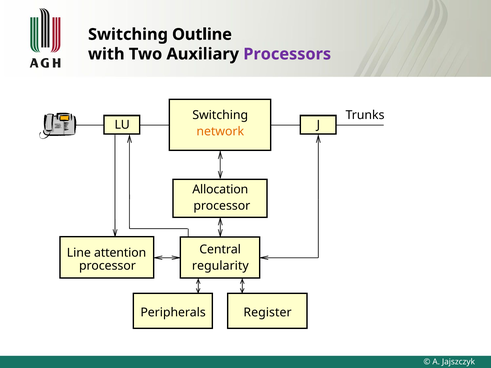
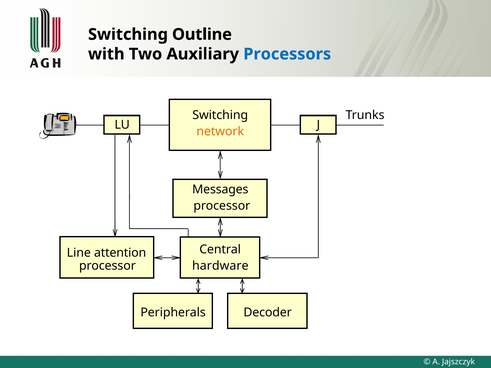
Processors colour: purple -> blue
Allocation: Allocation -> Messages
regularity: regularity -> hardware
Register: Register -> Decoder
